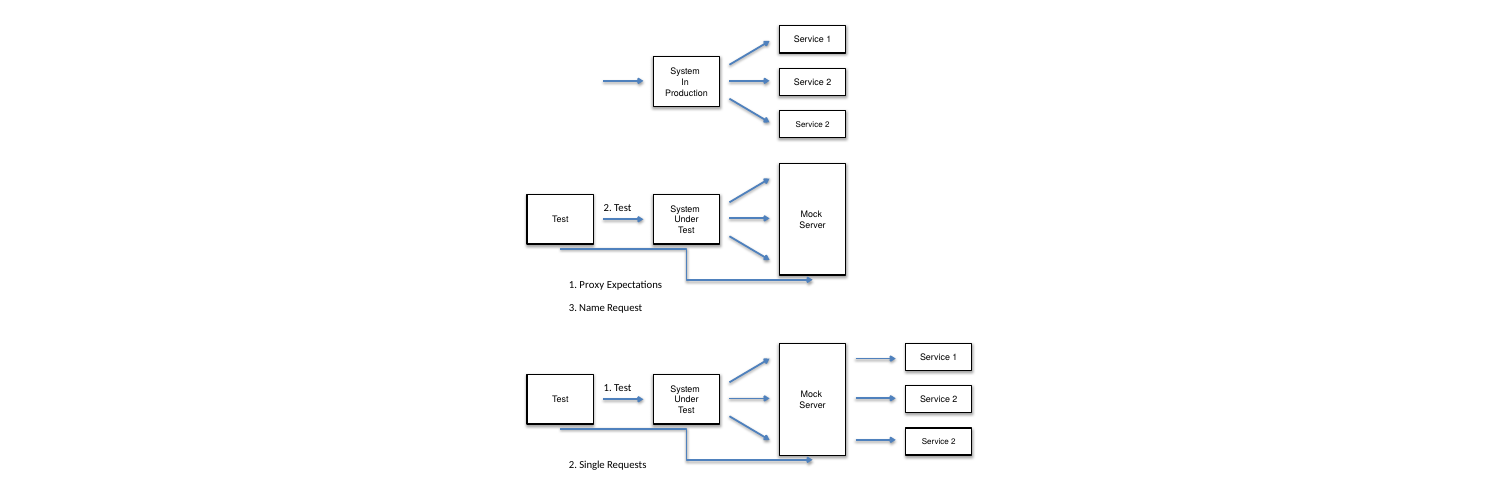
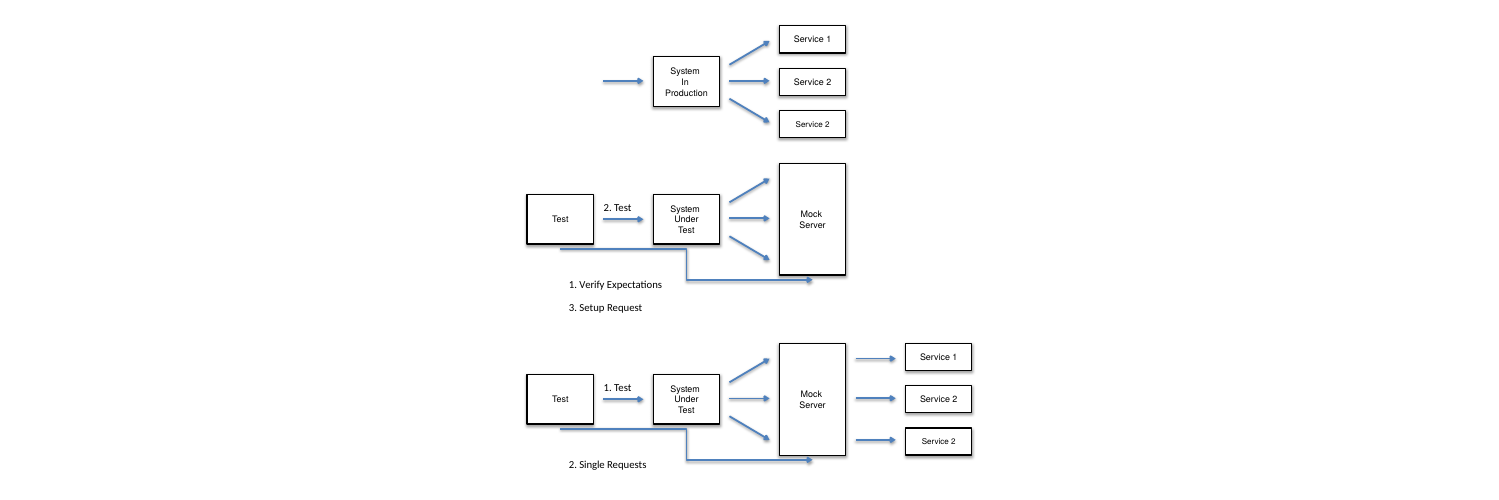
Proxy: Proxy -> Verify
Name: Name -> Setup
